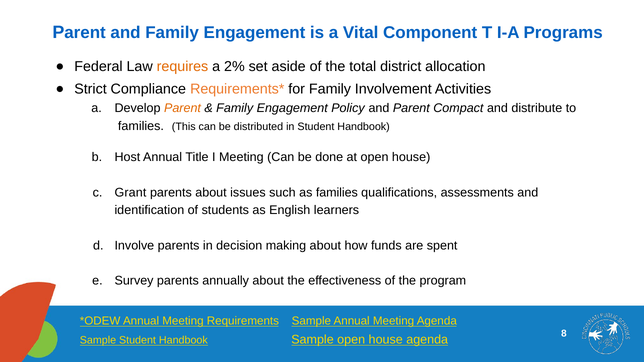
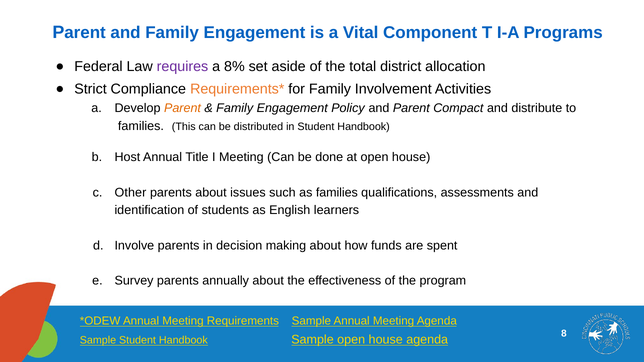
requires colour: orange -> purple
2%: 2% -> 8%
Grant: Grant -> Other
